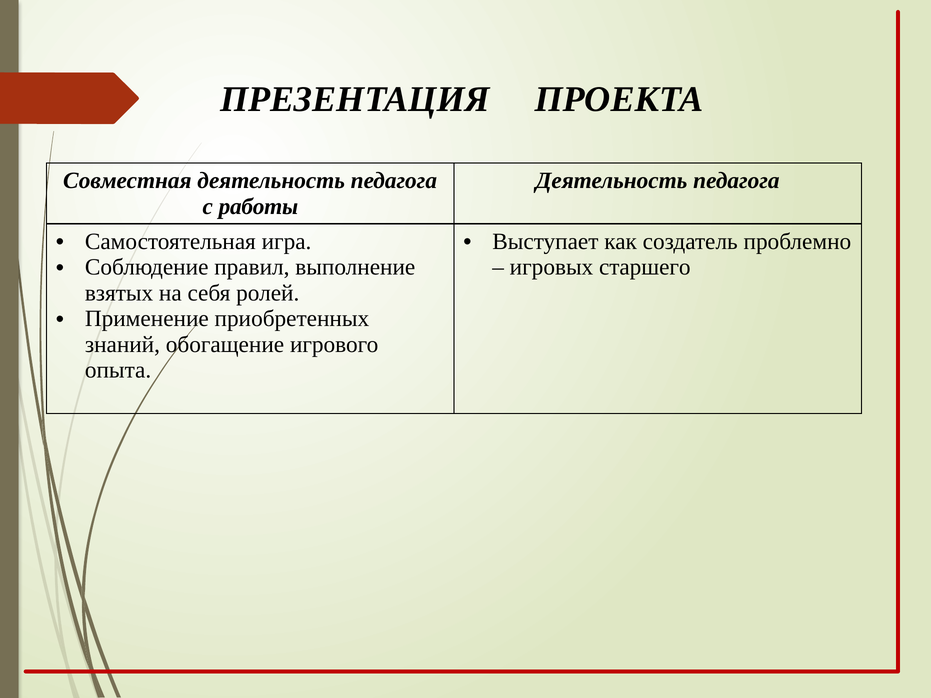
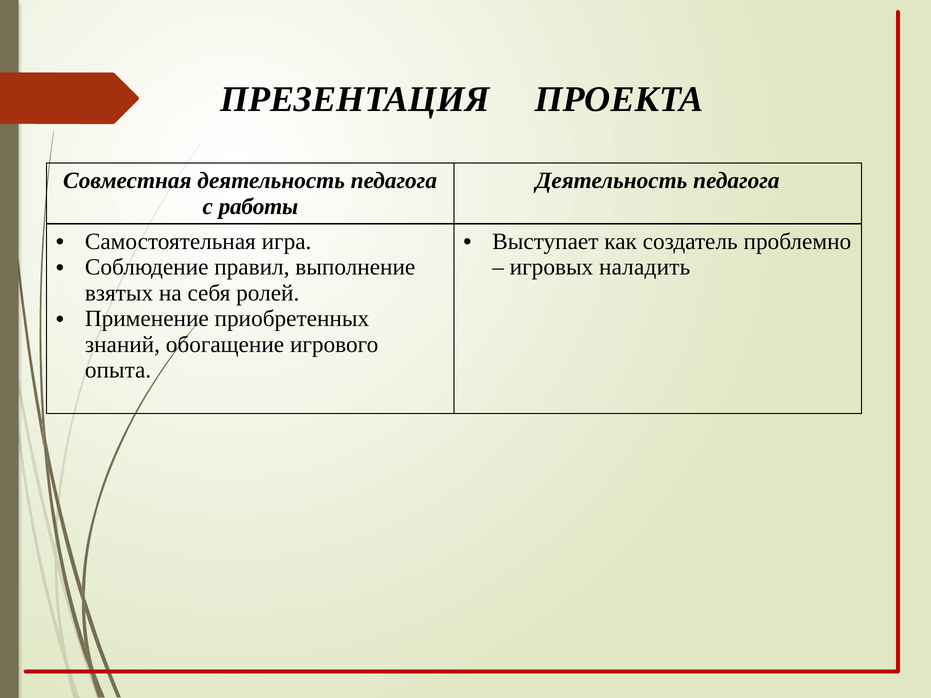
старшего: старшего -> наладить
